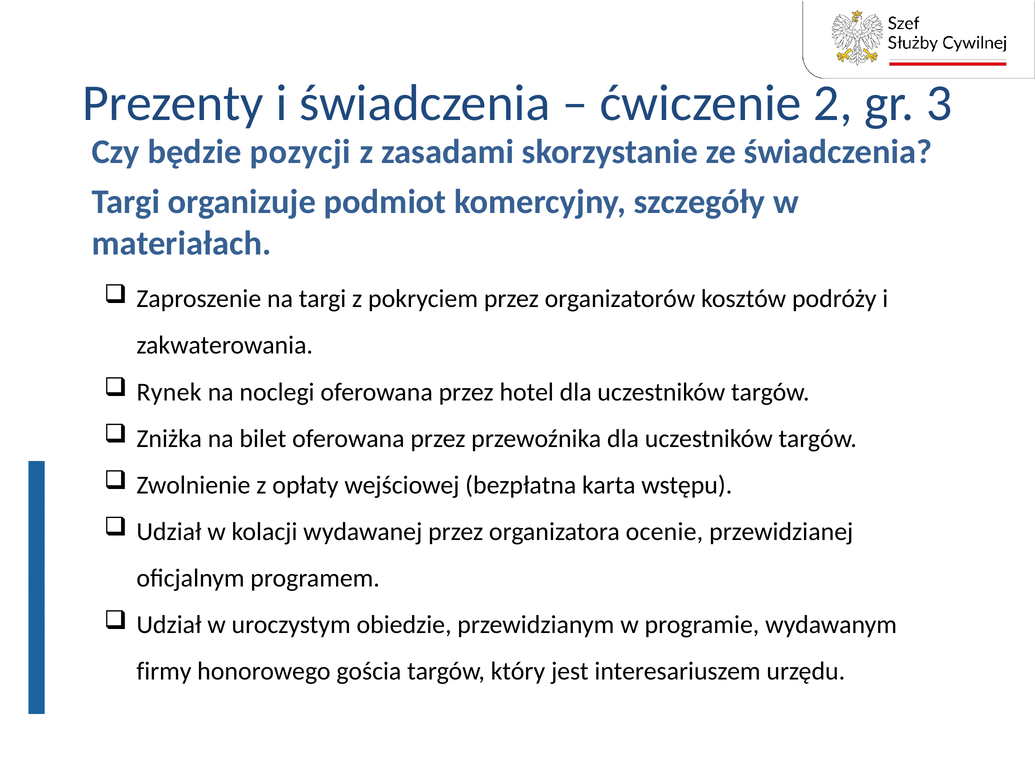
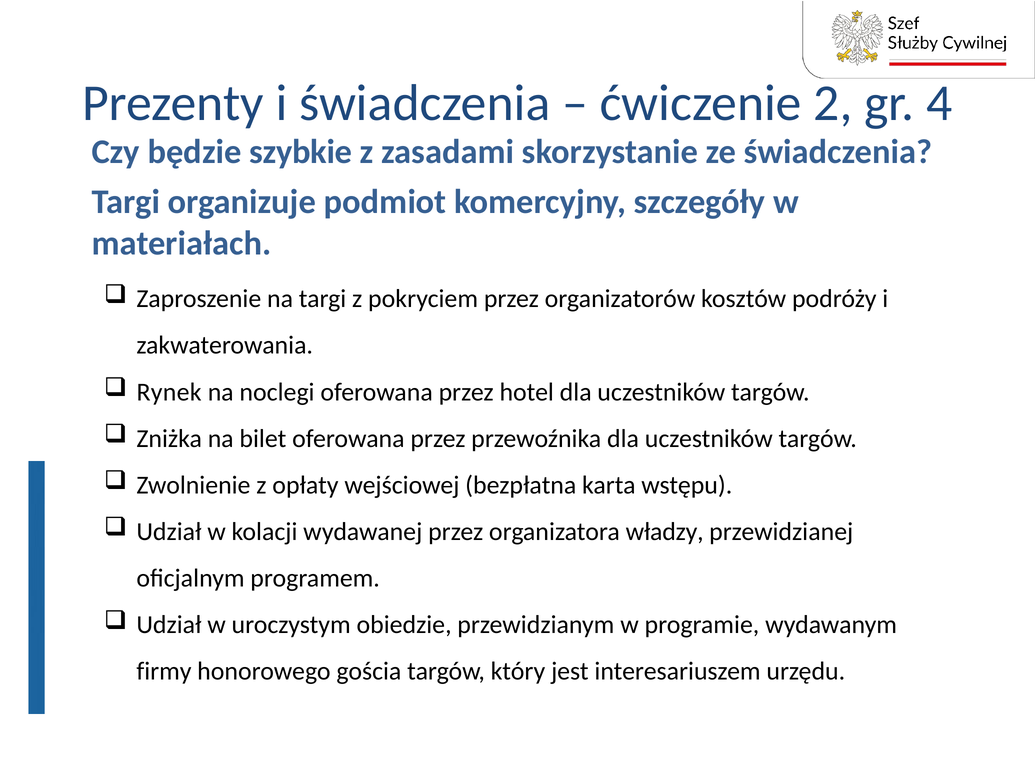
3: 3 -> 4
pozycji: pozycji -> szybkie
ocenie: ocenie -> władzy
